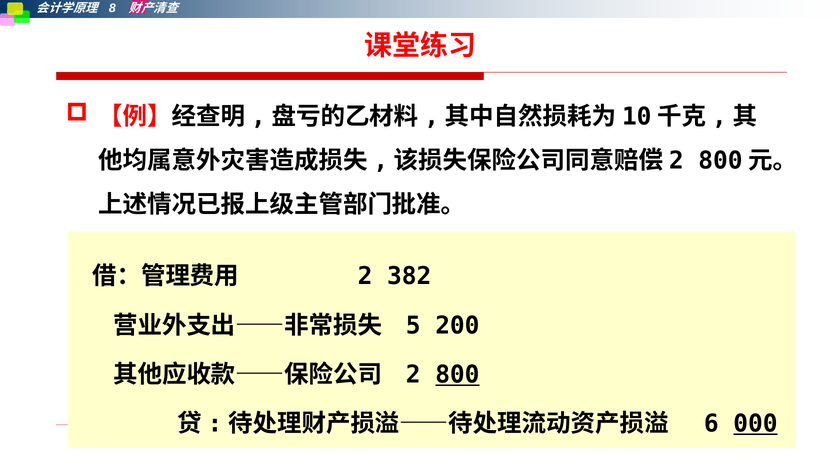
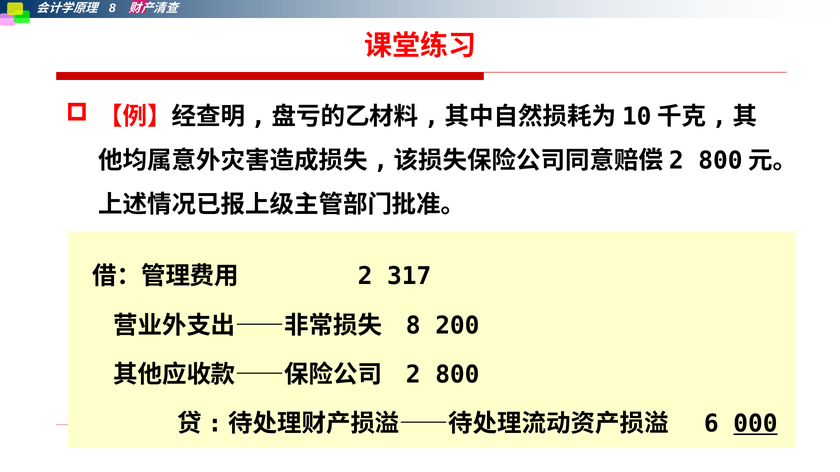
382: 382 -> 317
5 at (413, 326): 5 -> 8
800 underline: present -> none
